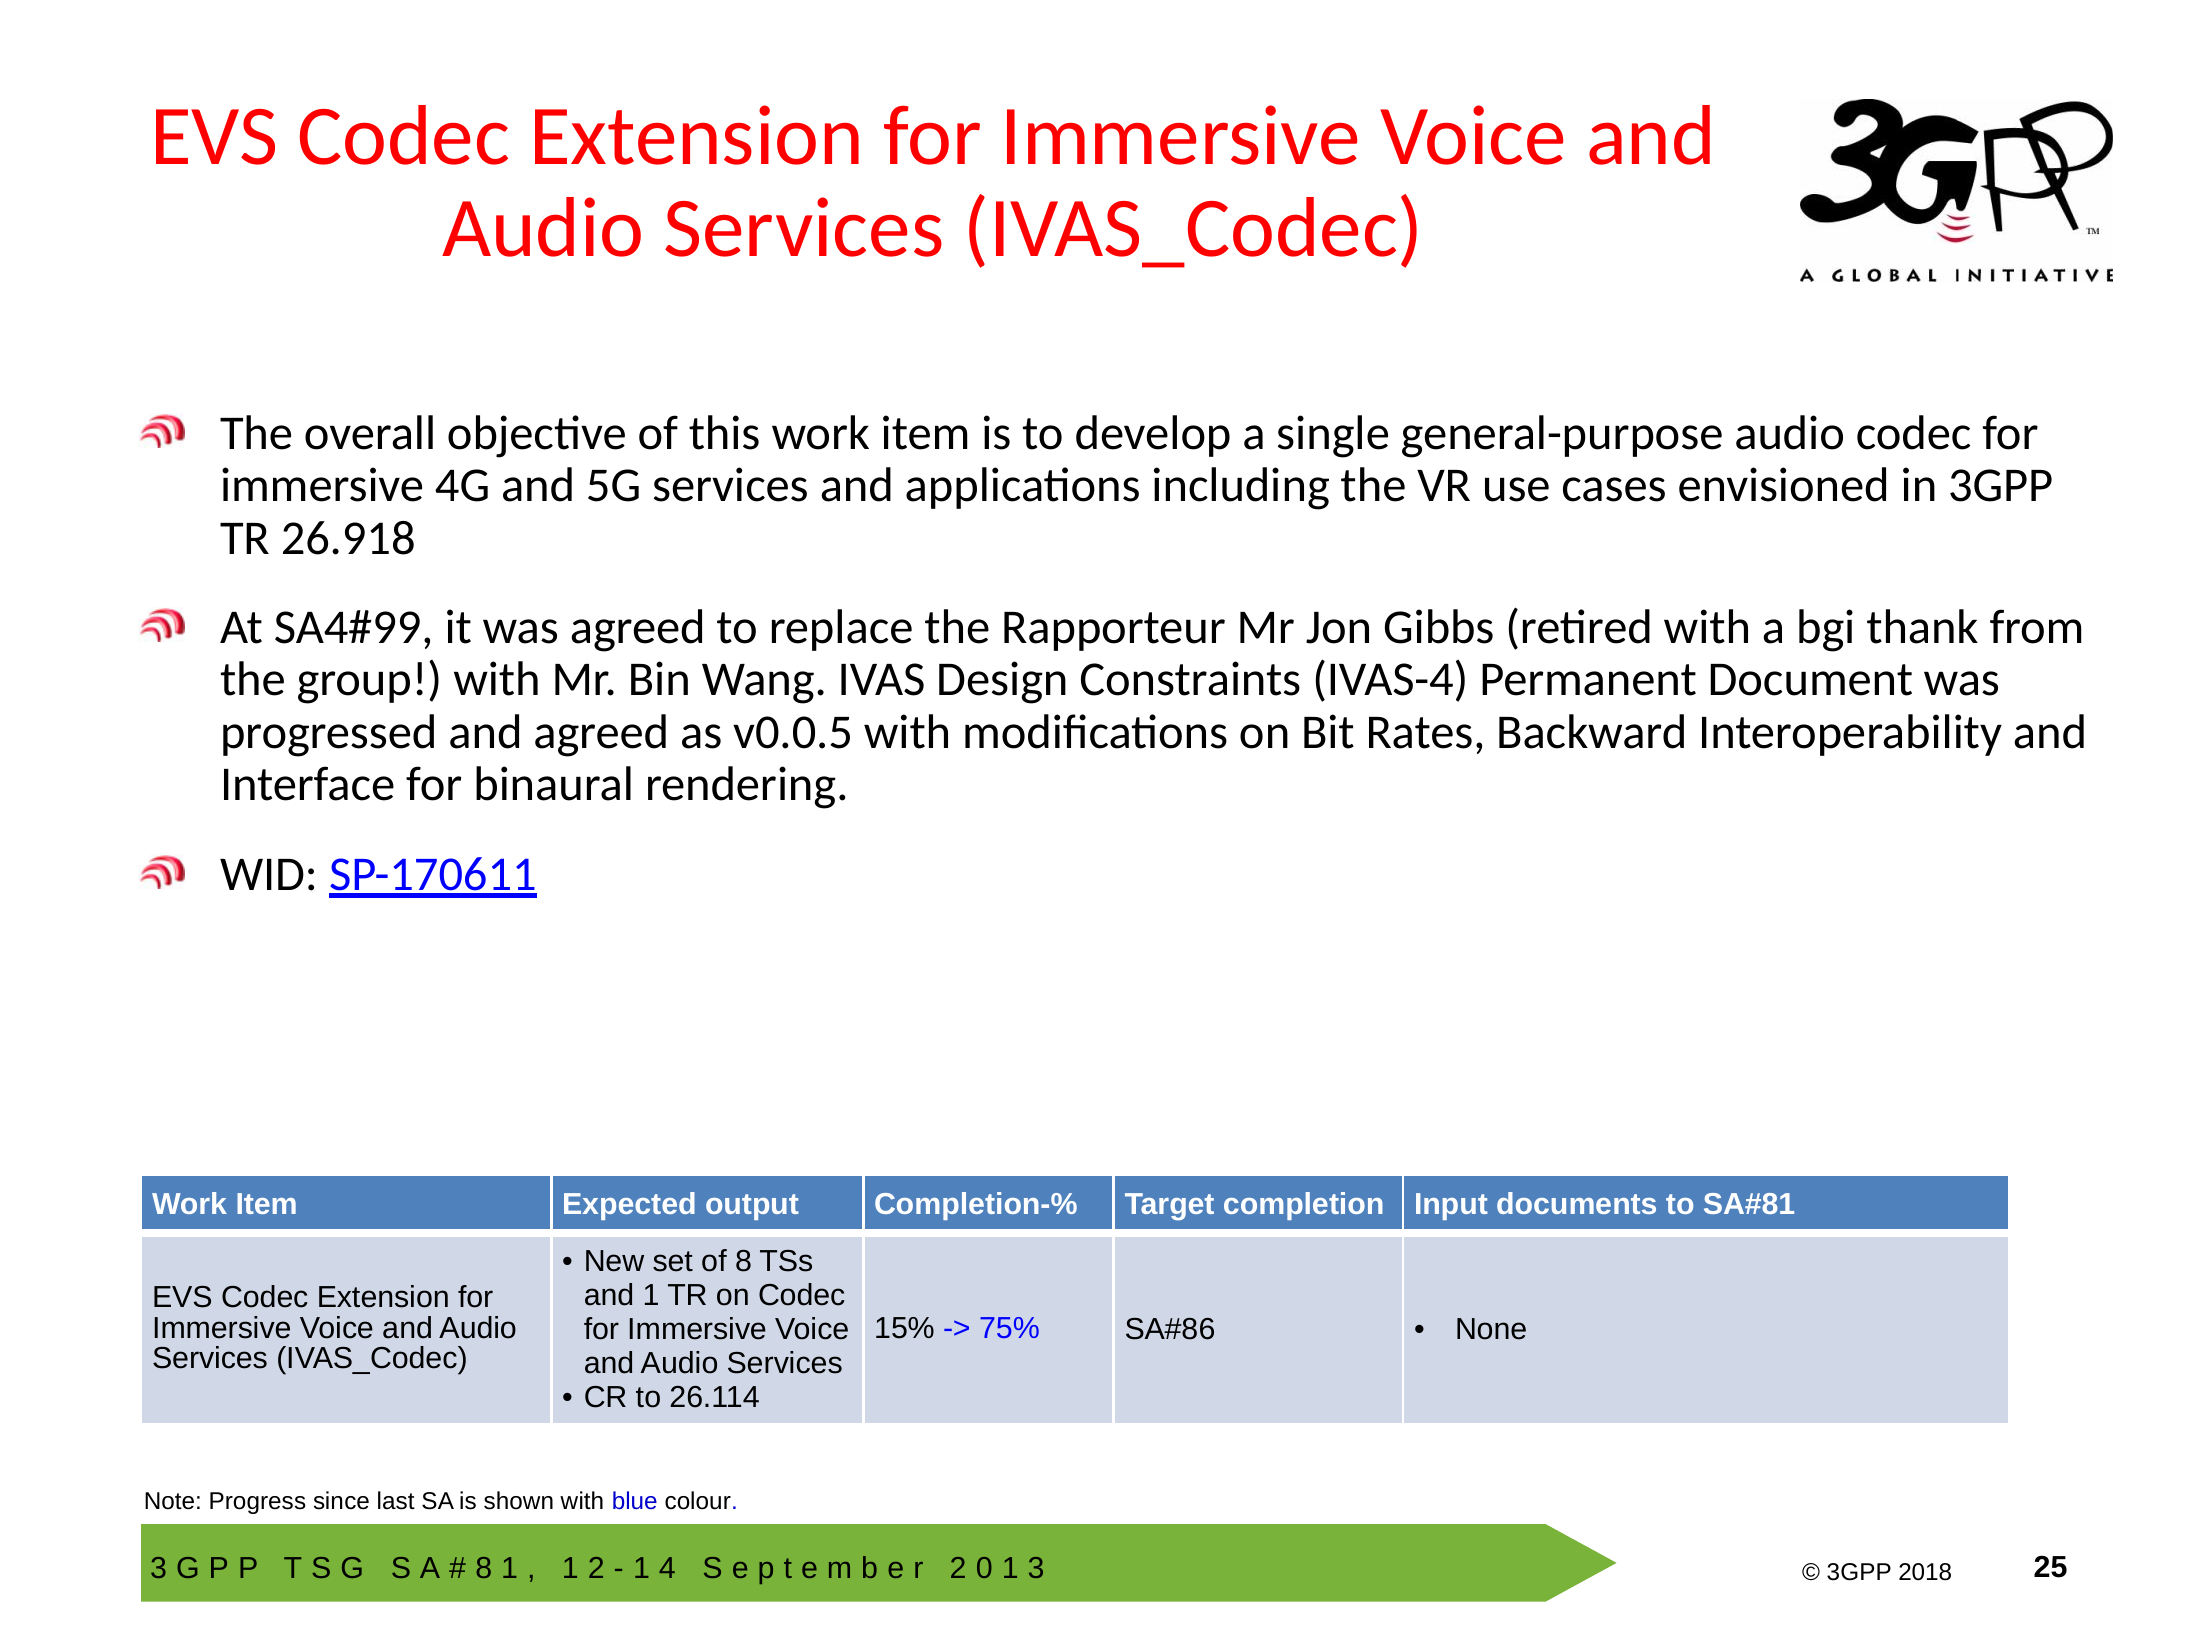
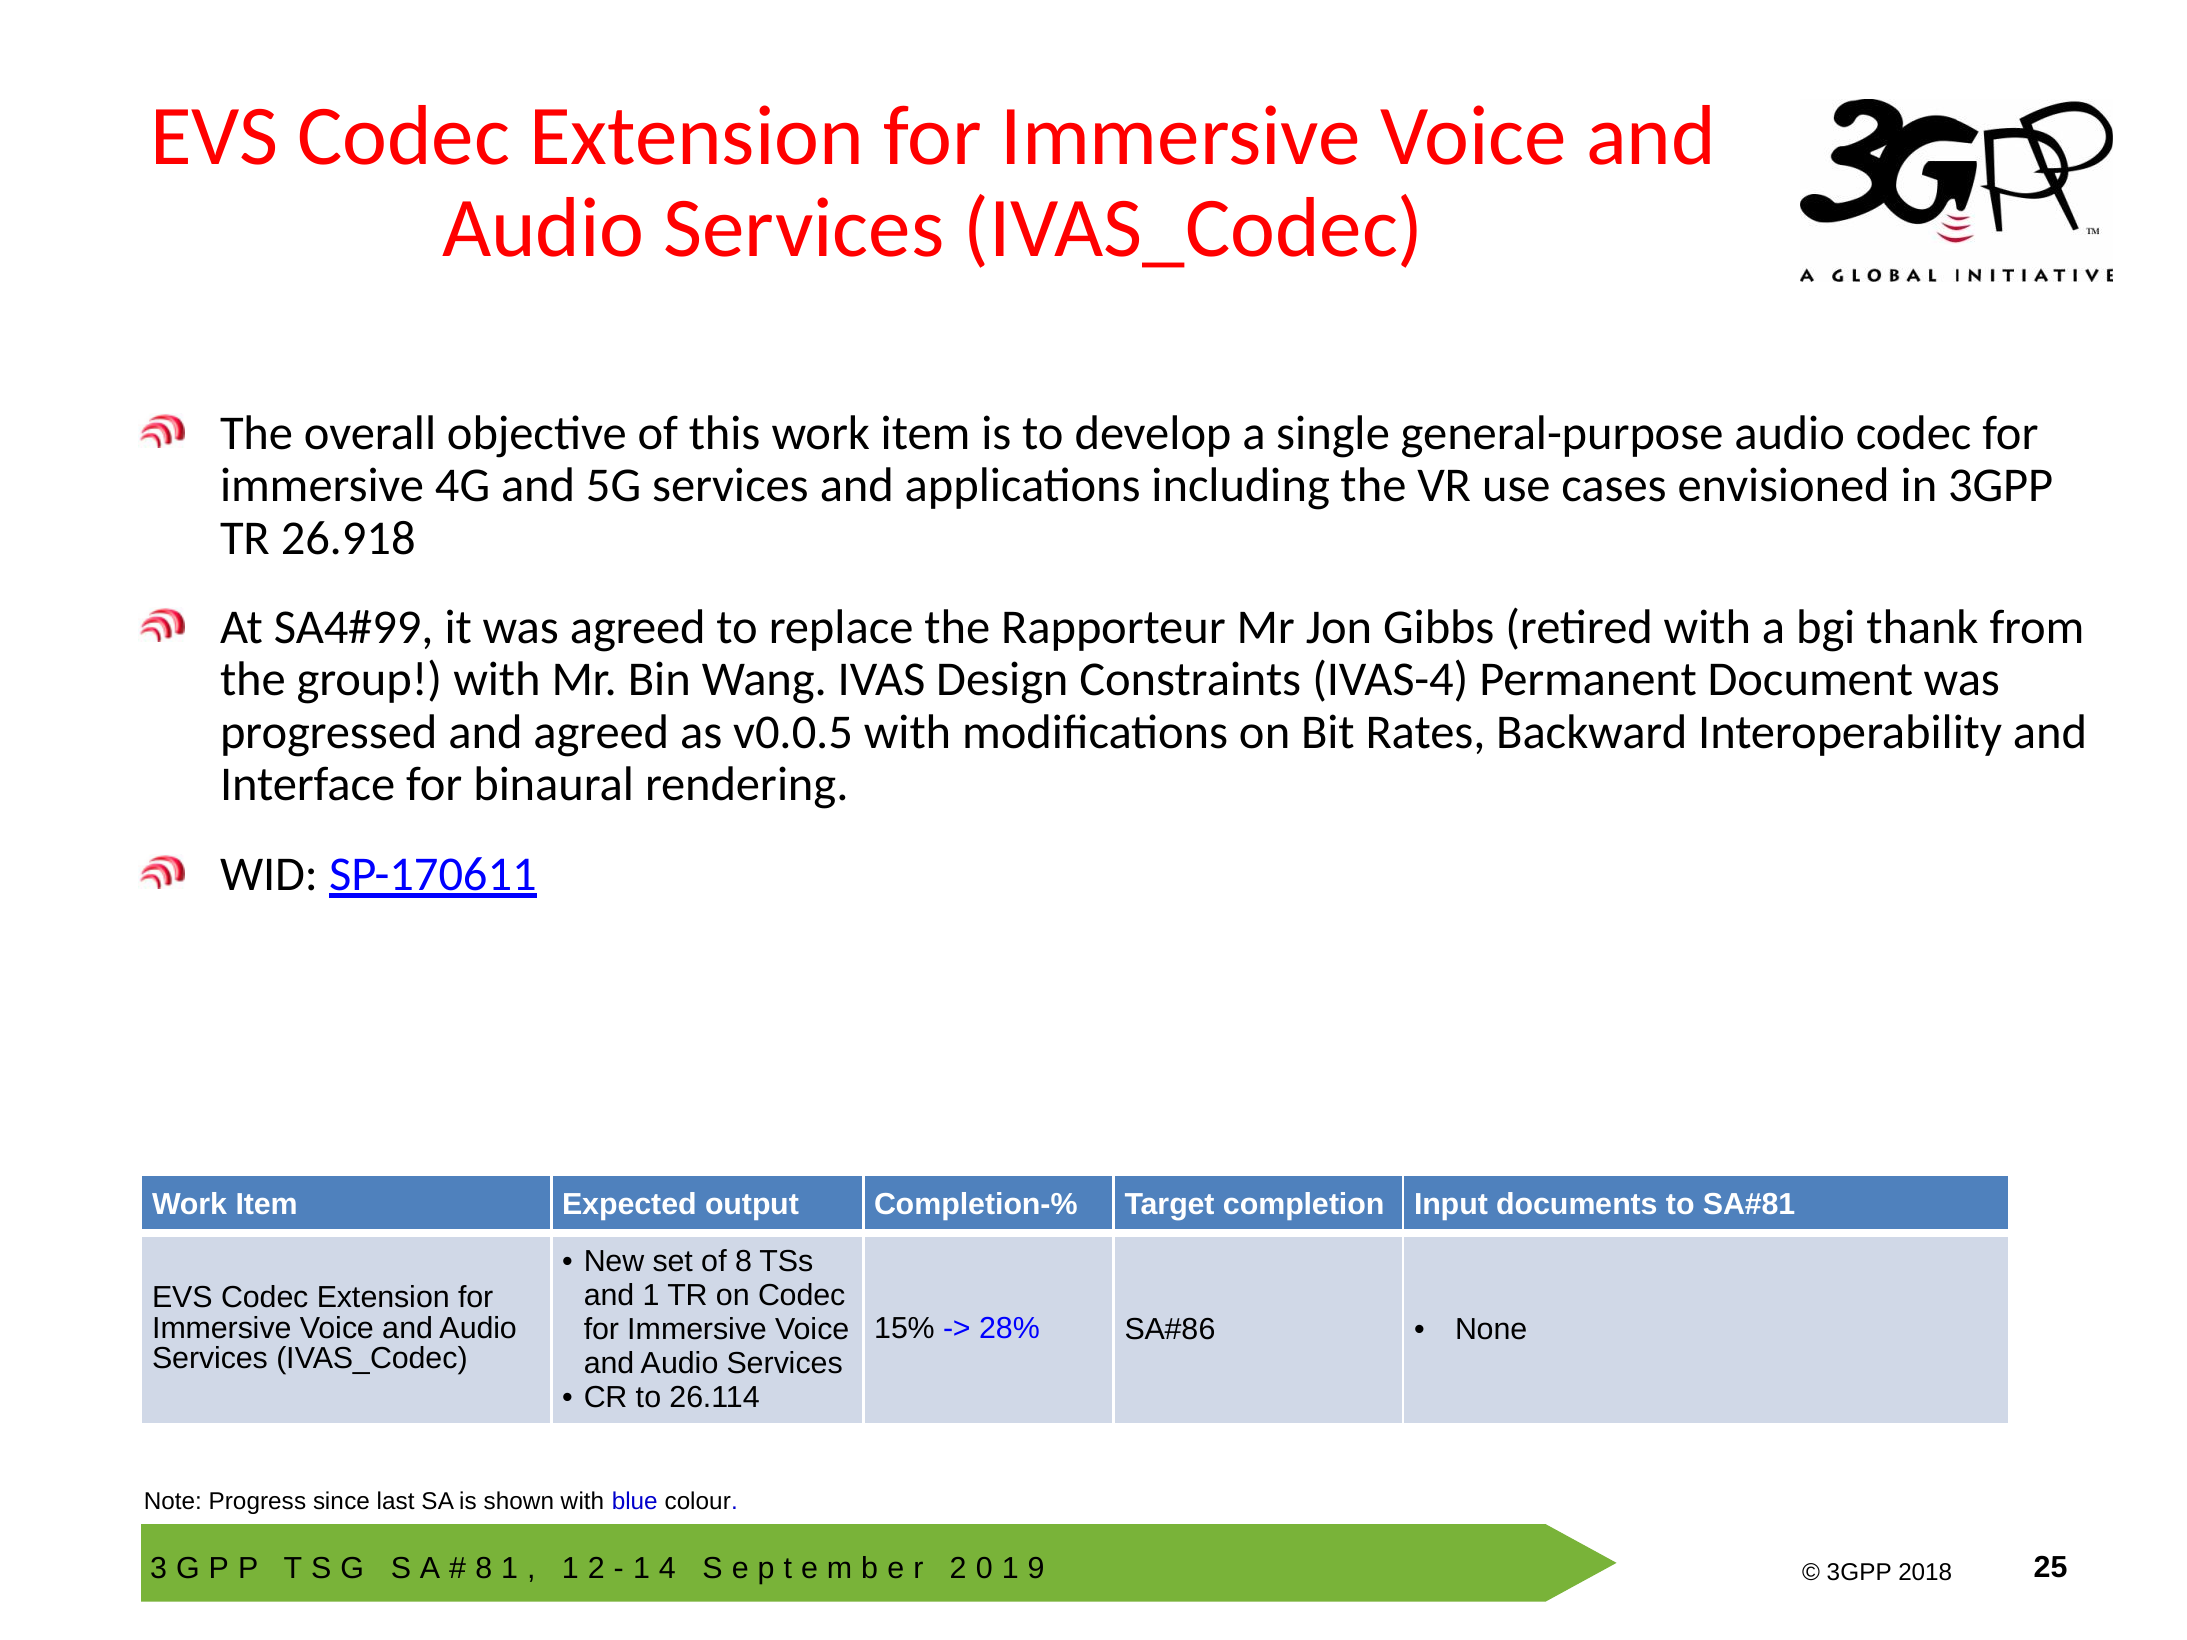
75%: 75% -> 28%
1 3: 3 -> 9
